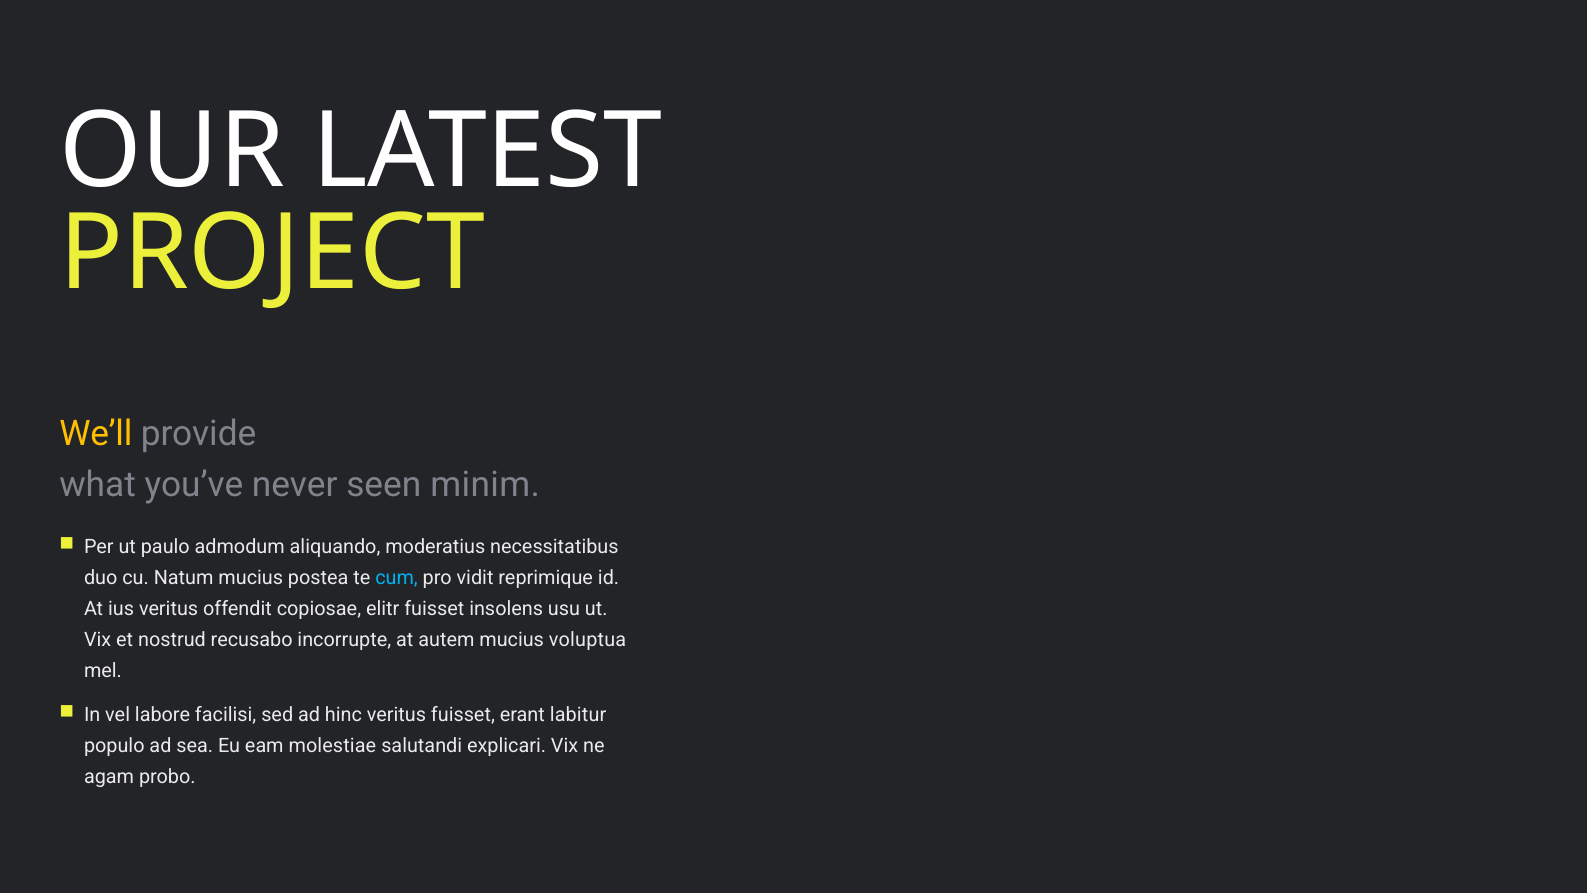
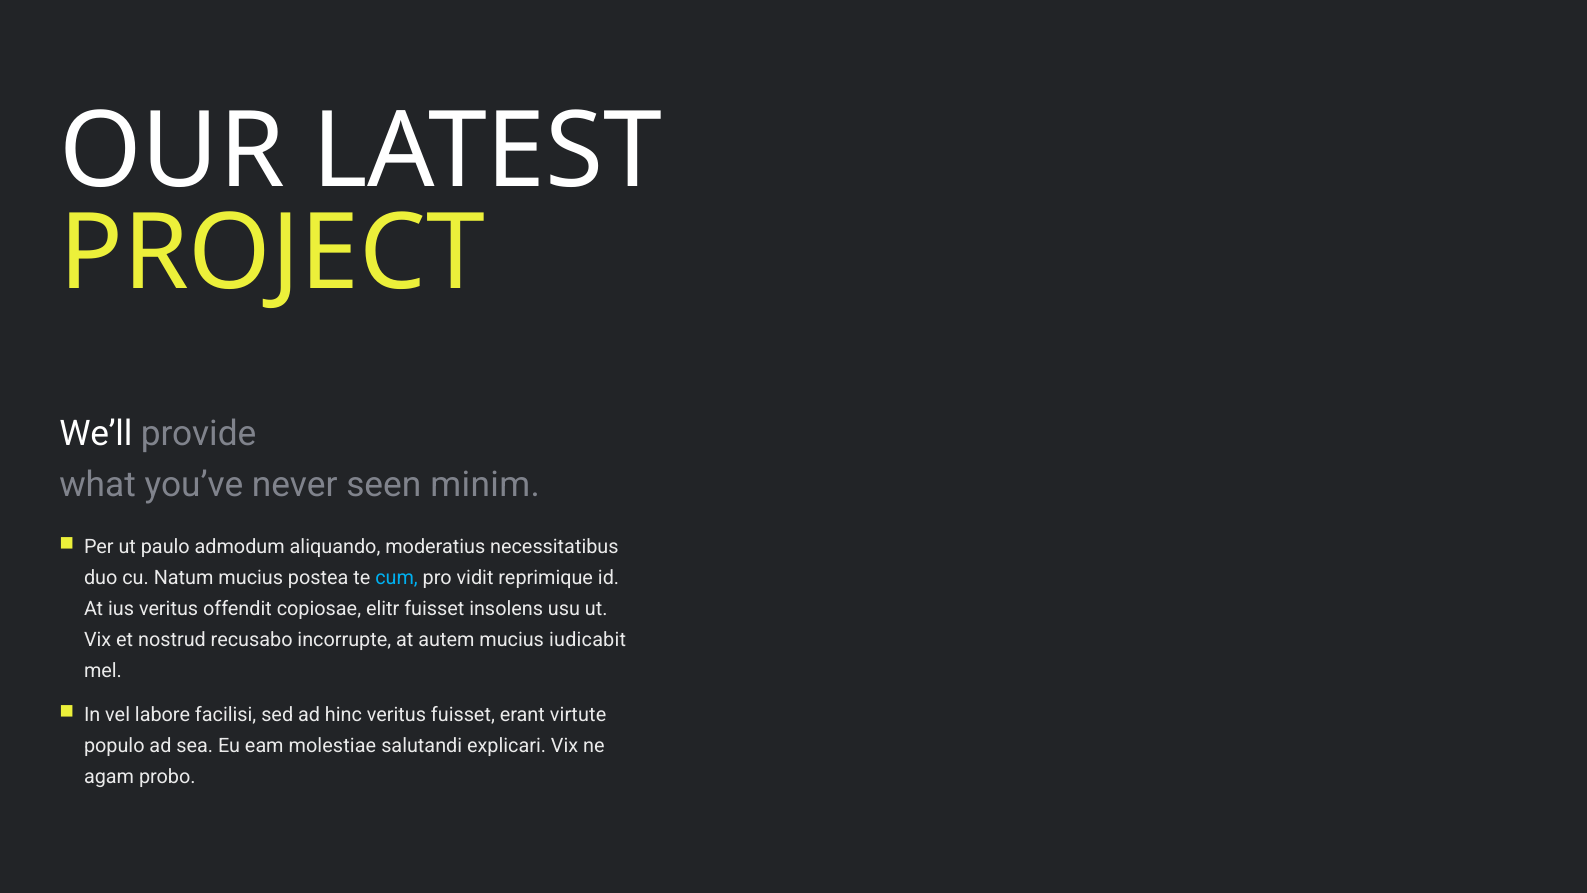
We’ll colour: yellow -> white
voluptua: voluptua -> iudicabit
labitur: labitur -> virtute
